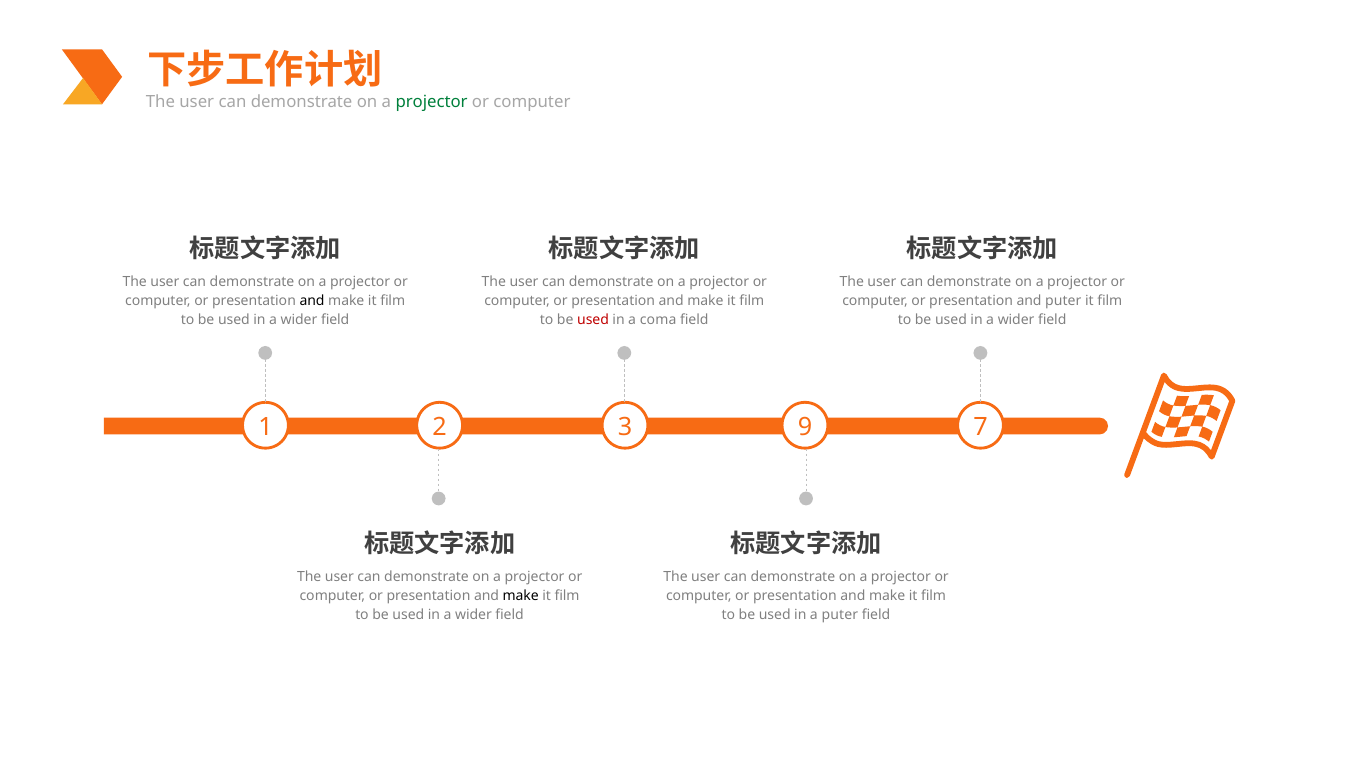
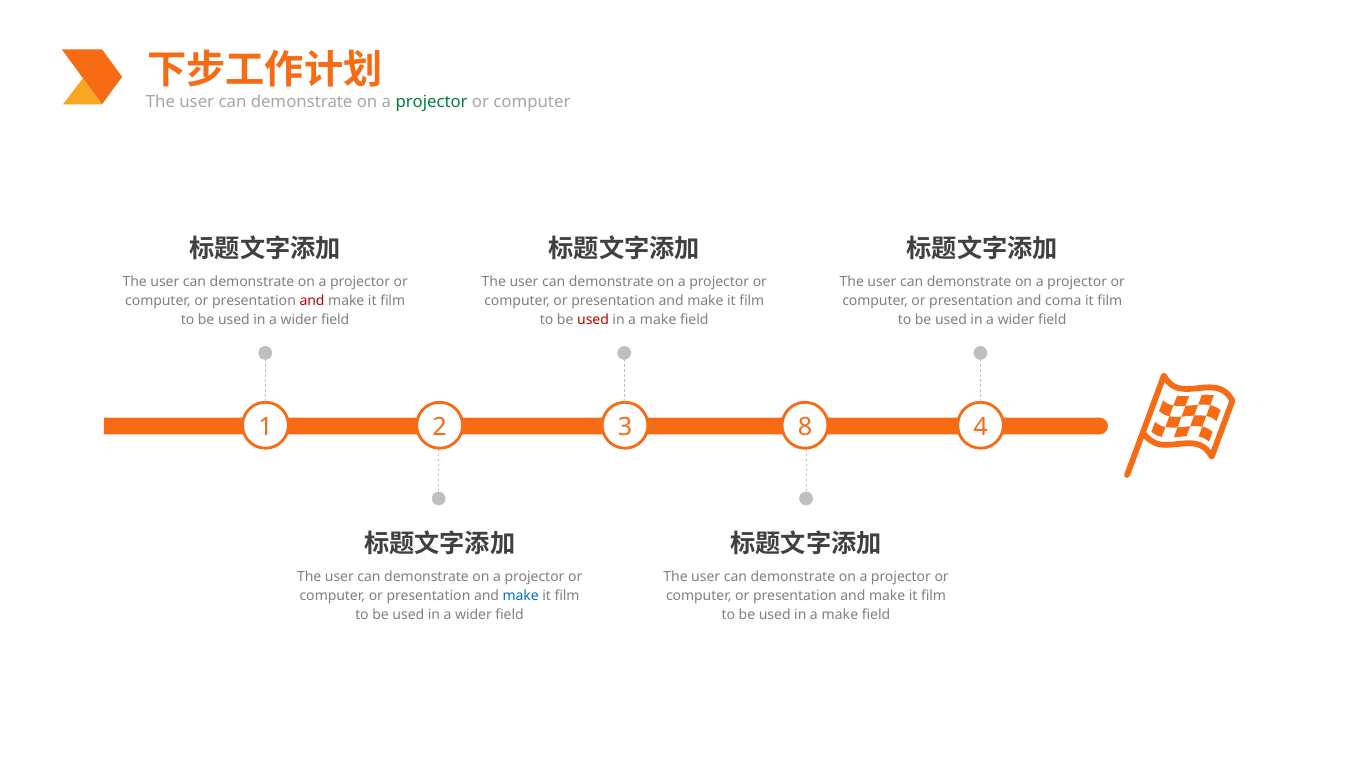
and at (312, 300) colour: black -> red
and puter: puter -> coma
coma at (658, 320): coma -> make
9: 9 -> 8
7: 7 -> 4
make at (521, 595) colour: black -> blue
puter at (840, 614): puter -> make
